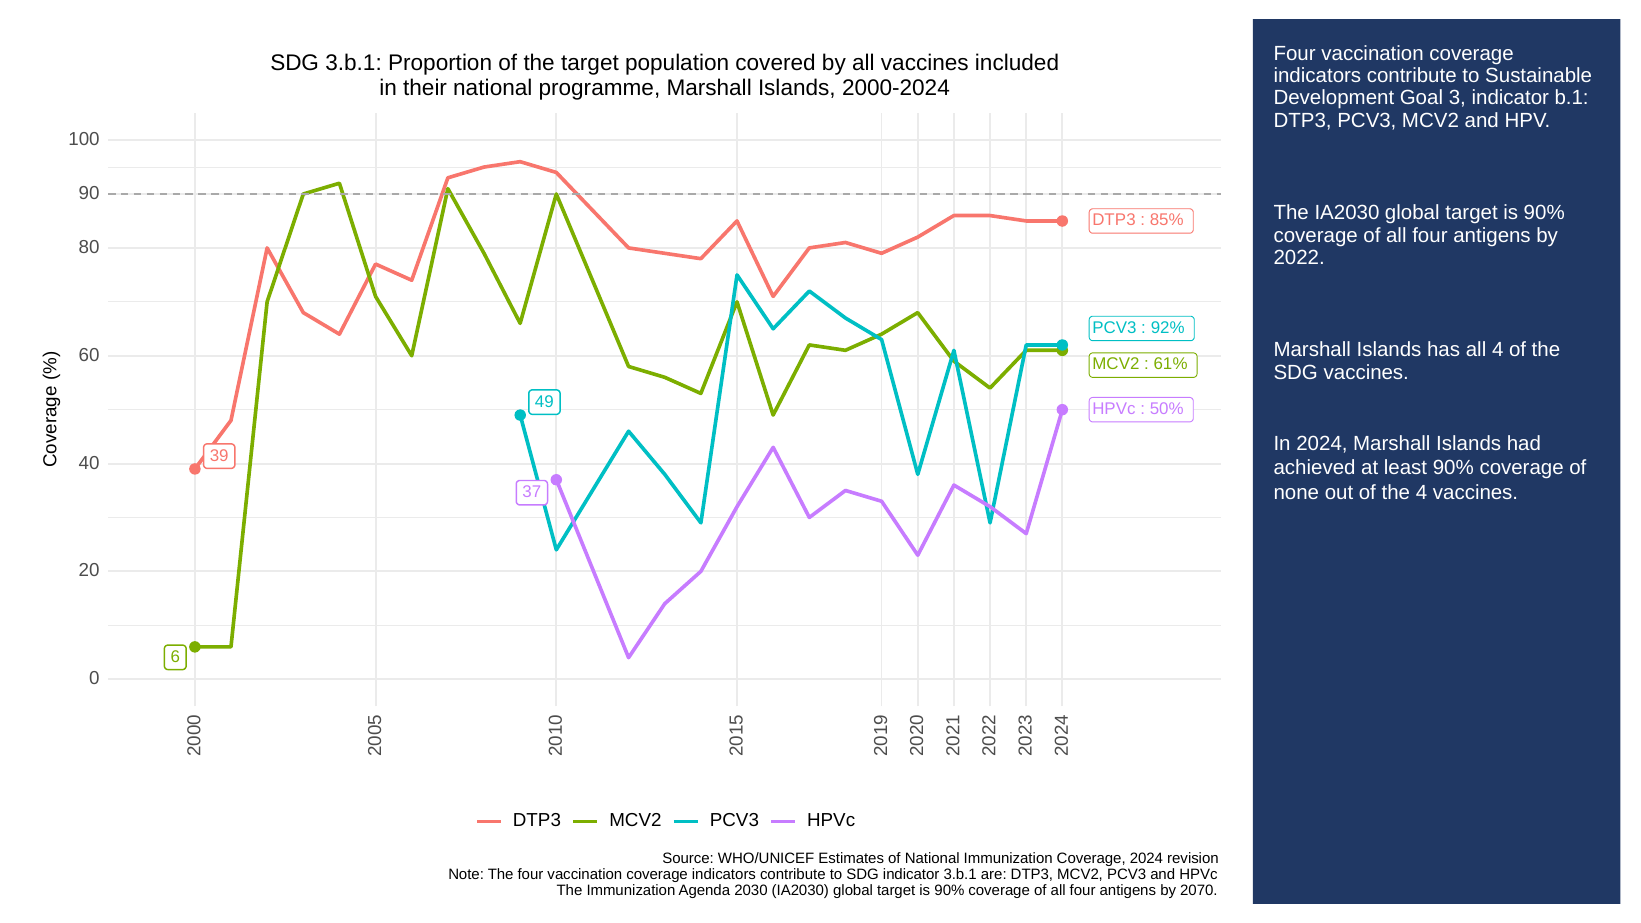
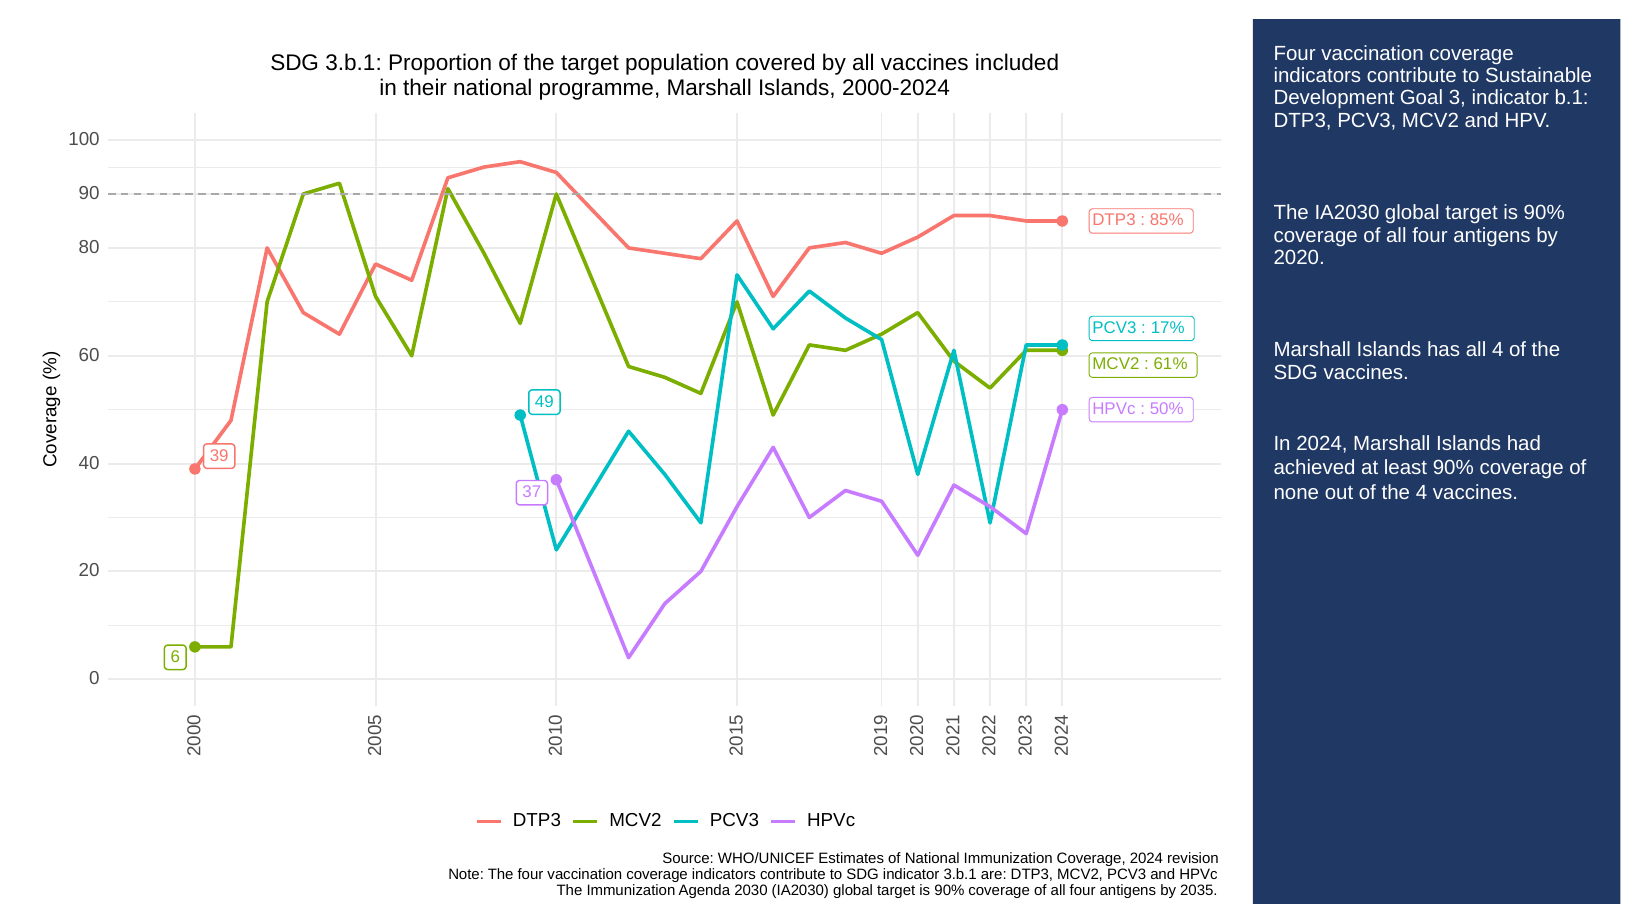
2022: 2022 -> 2020
92%: 92% -> 17%
2070: 2070 -> 2035
